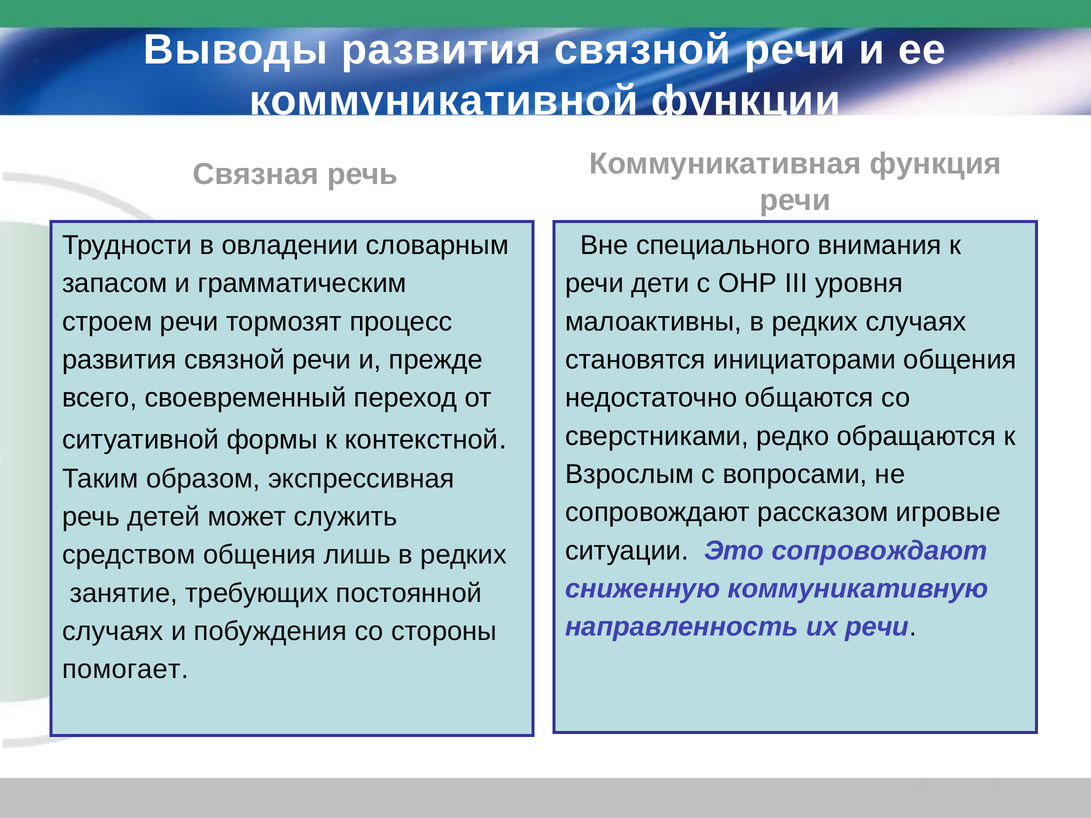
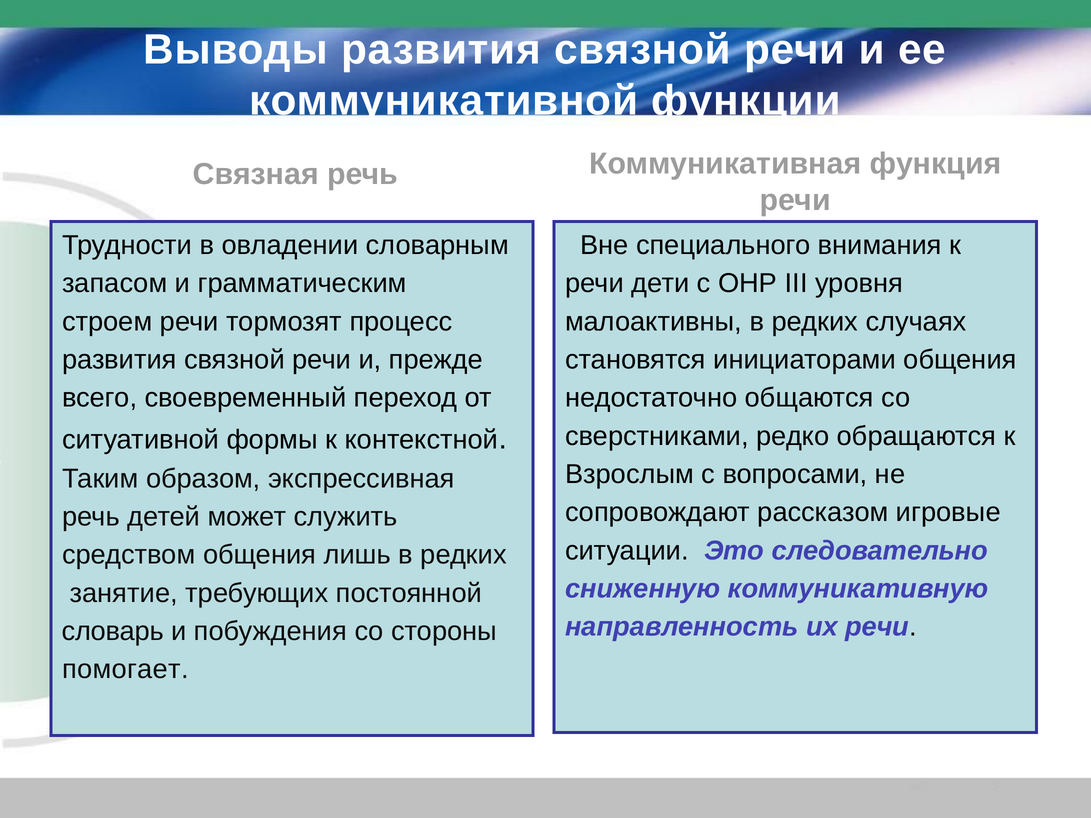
Это сопровождают: сопровождают -> следовательно
случаях at (113, 631): случаях -> словарь
